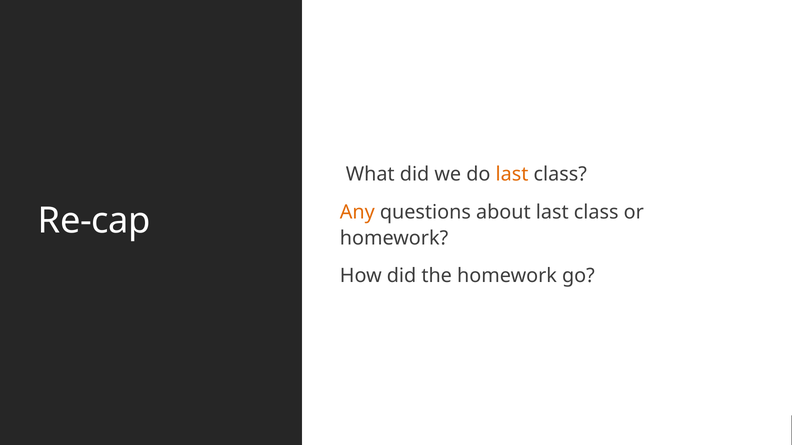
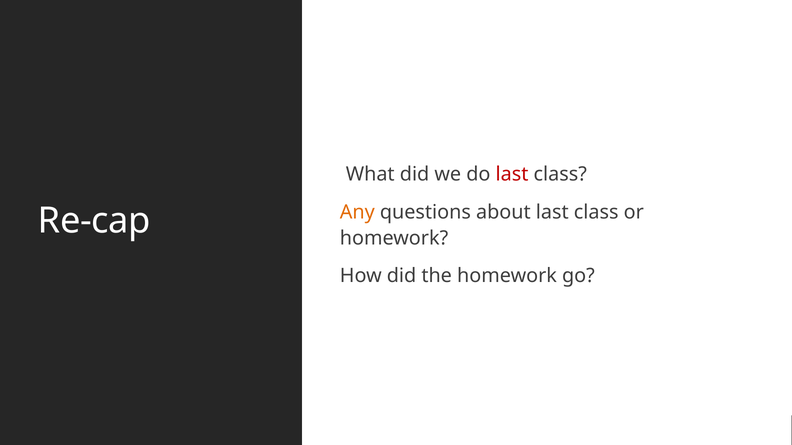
last at (512, 175) colour: orange -> red
